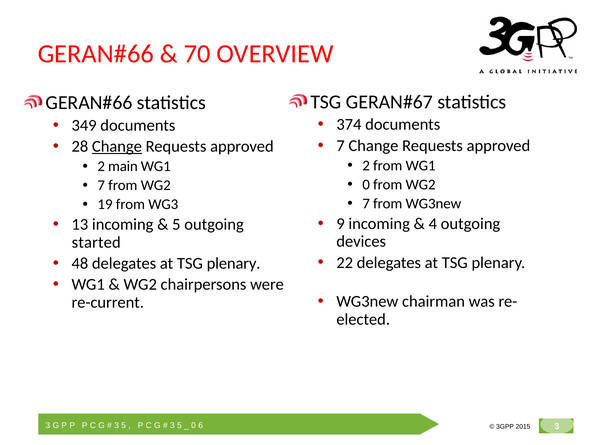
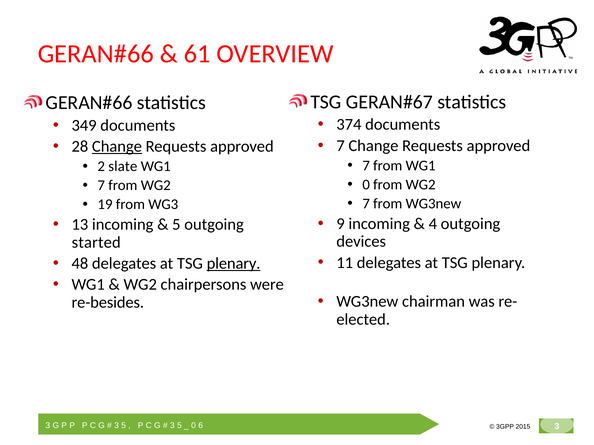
70: 70 -> 61
2 at (366, 166): 2 -> 7
main: main -> slate
22: 22 -> 11
plenary at (234, 264) underline: none -> present
re-current: re-current -> re-besides
